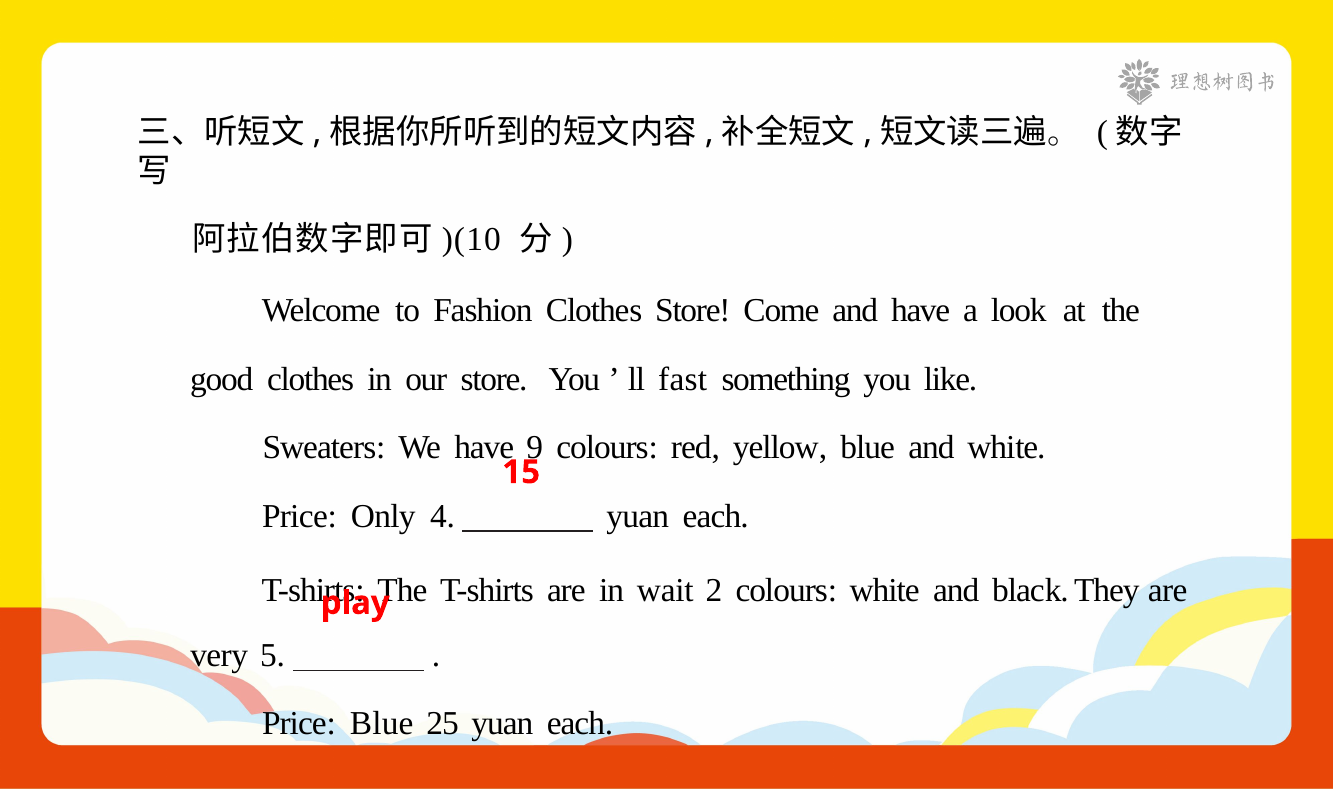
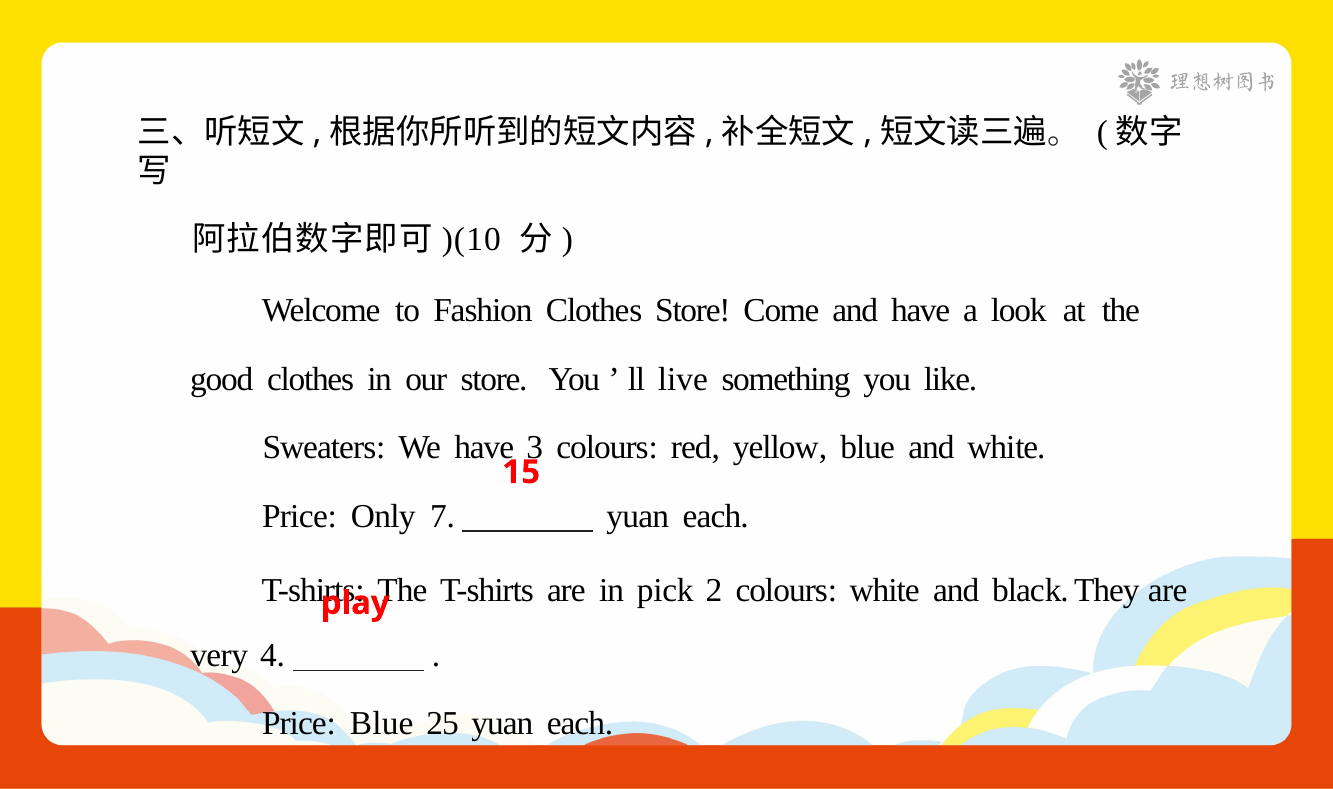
fast: fast -> live
9: 9 -> 3
4: 4 -> 7
wait: wait -> pick
5: 5 -> 4
